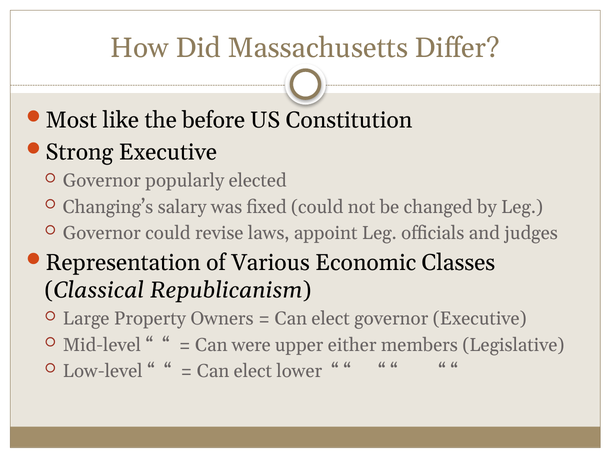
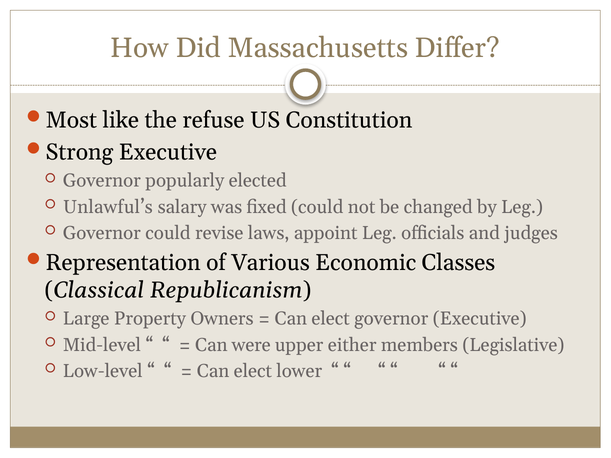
before: before -> refuse
Changing’s: Changing’s -> Unlawful’s
